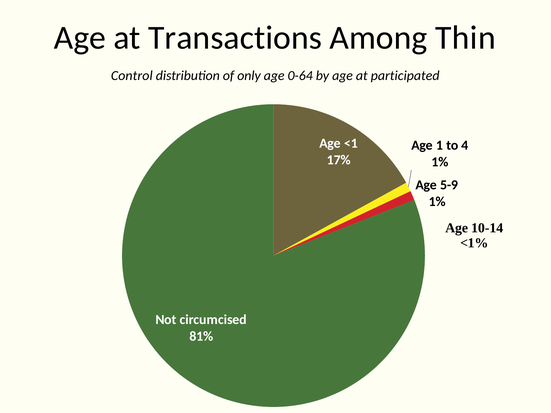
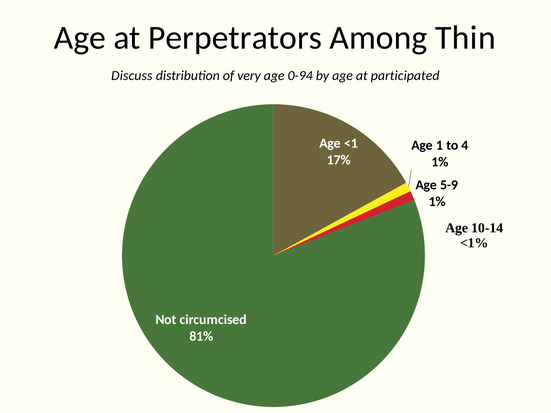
Transactions: Transactions -> Perpetrators
Control: Control -> Discuss
only: only -> very
0-64: 0-64 -> 0-94
